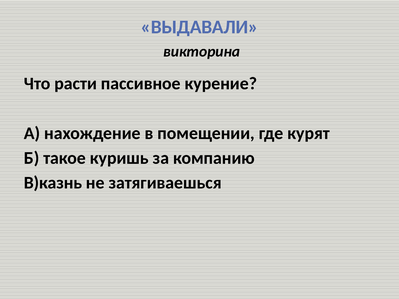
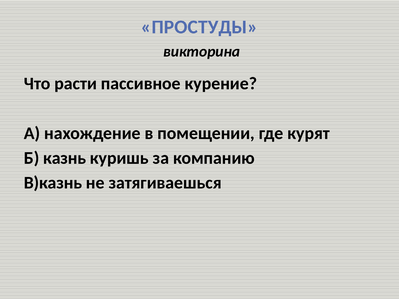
ВЫДАВАЛИ: ВЫДАВАЛИ -> ПРОСТУДЫ
такое: такое -> казнь
